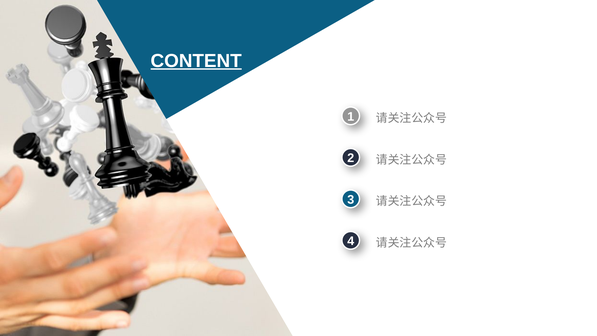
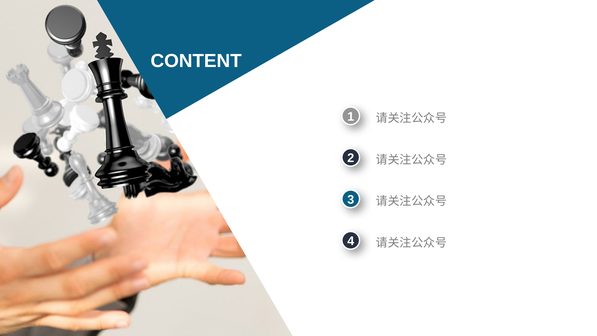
CONTENT underline: present -> none
